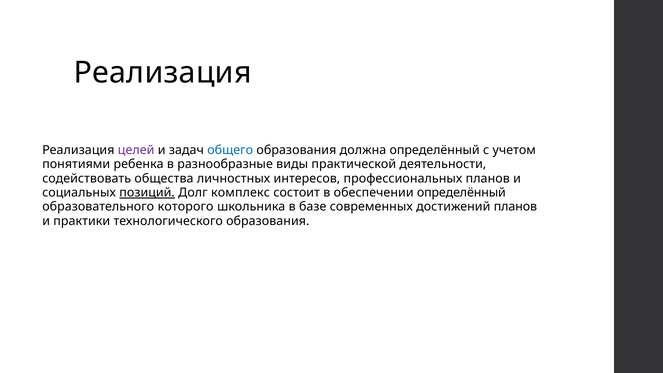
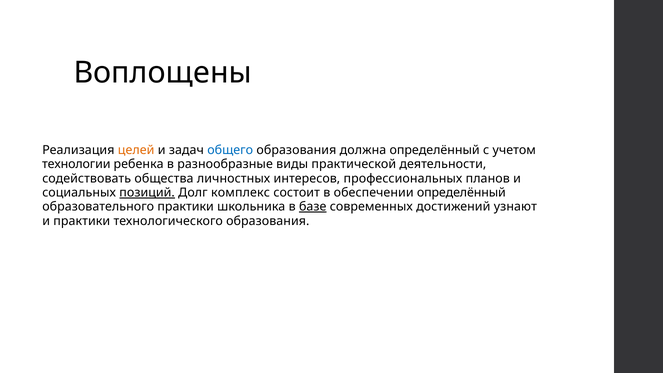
Реализация at (163, 73): Реализация -> Воплощены
целей colour: purple -> orange
понятиями: понятиями -> технологии
образовательного которого: которого -> практики
базе underline: none -> present
достижений планов: планов -> узнают
